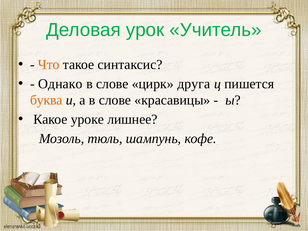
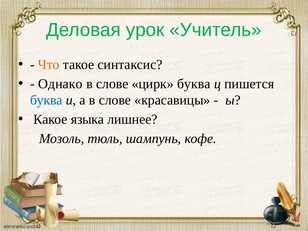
цирк друга: друга -> буква
буква at (46, 100) colour: orange -> blue
уроке: уроке -> языка
